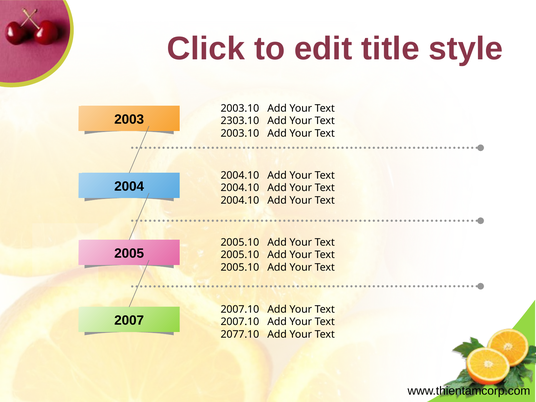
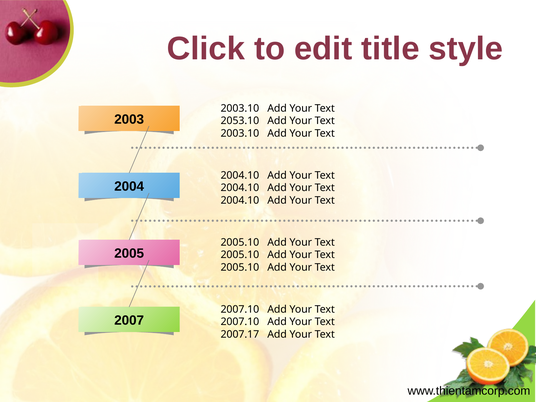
2303.10: 2303.10 -> 2053.10
2077.10: 2077.10 -> 2007.17
